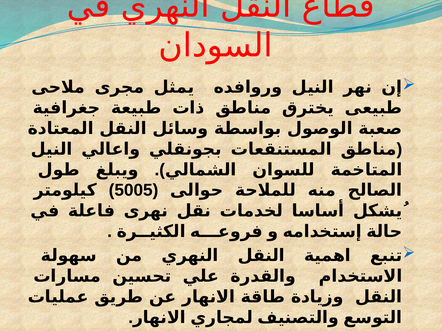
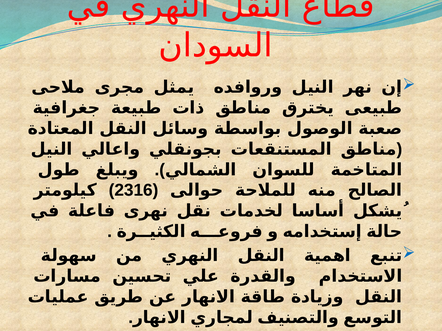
5005: 5005 -> 2316
